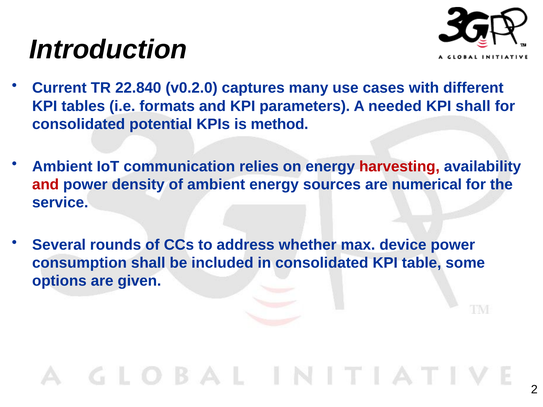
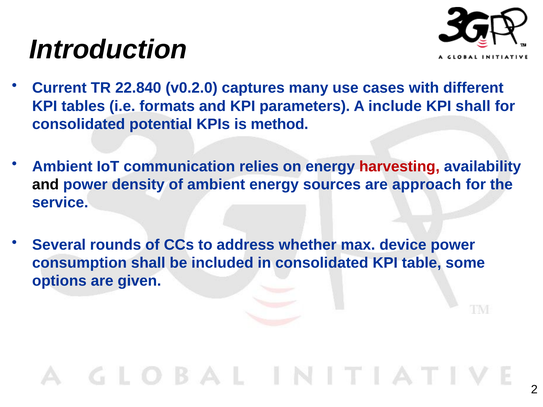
needed: needed -> include
and at (46, 185) colour: red -> black
numerical: numerical -> approach
